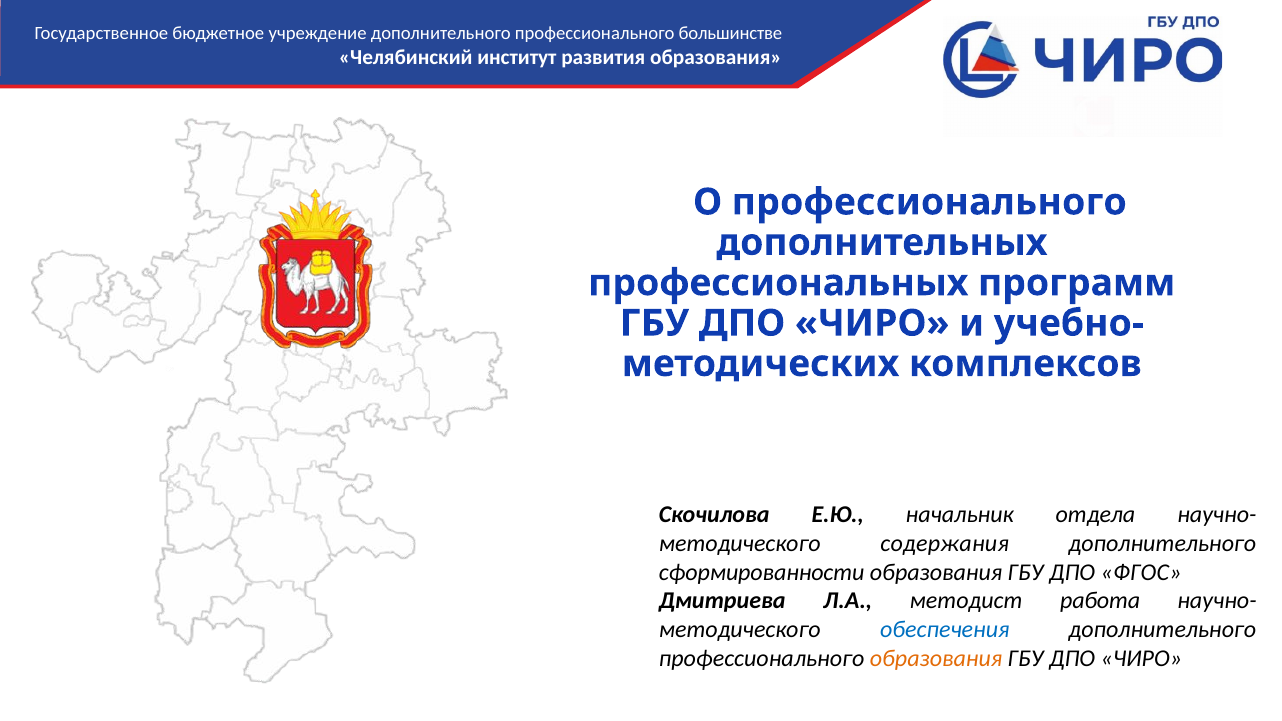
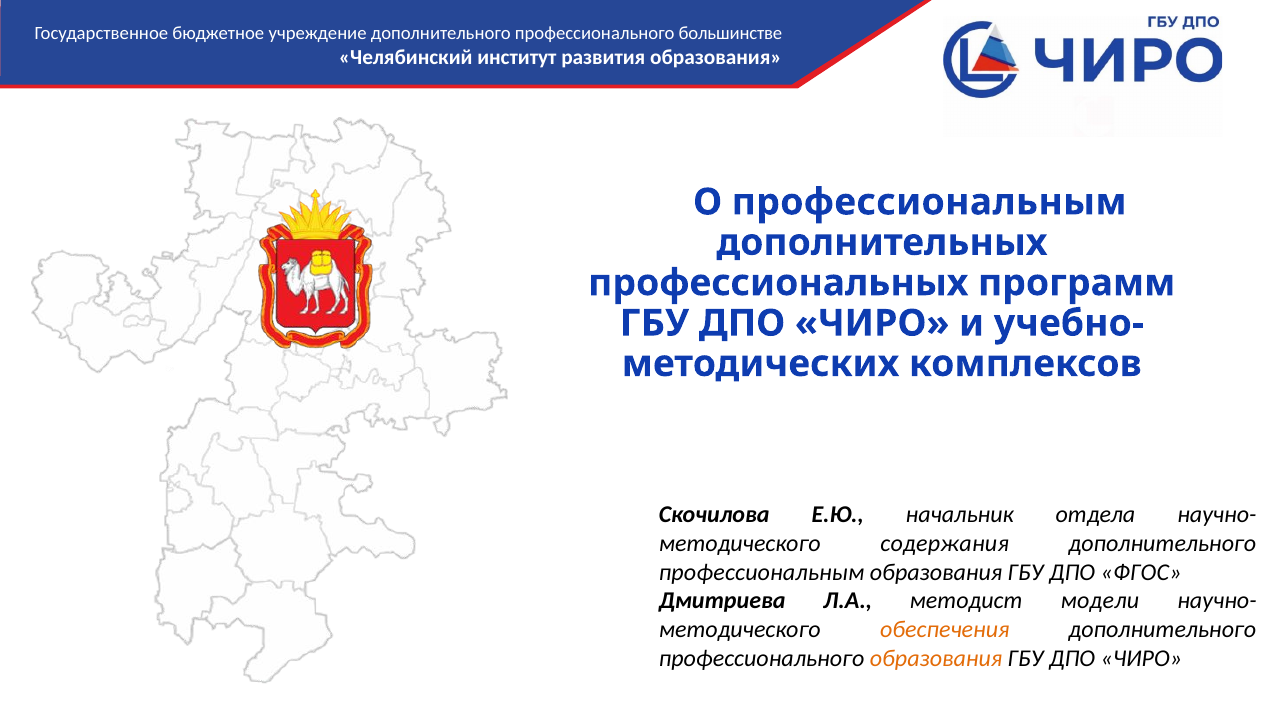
О профессионального: профессионального -> профессиональным
сформированности at (762, 572): сформированности -> профессиональным
работа: работа -> модели
обеспечения colour: blue -> orange
